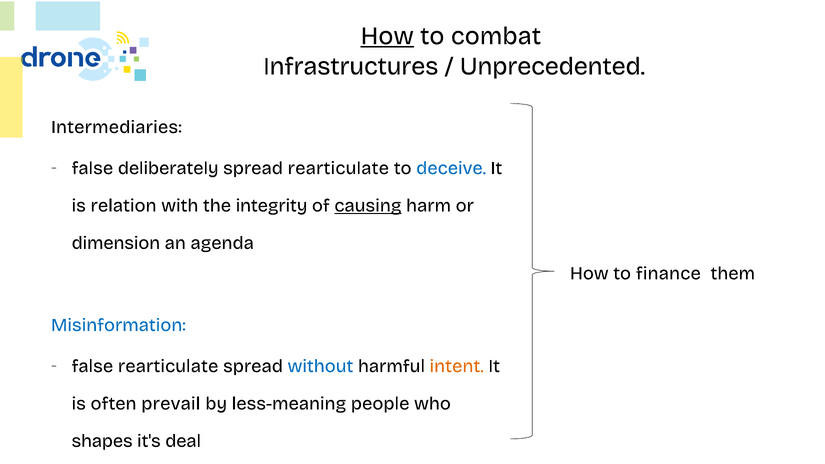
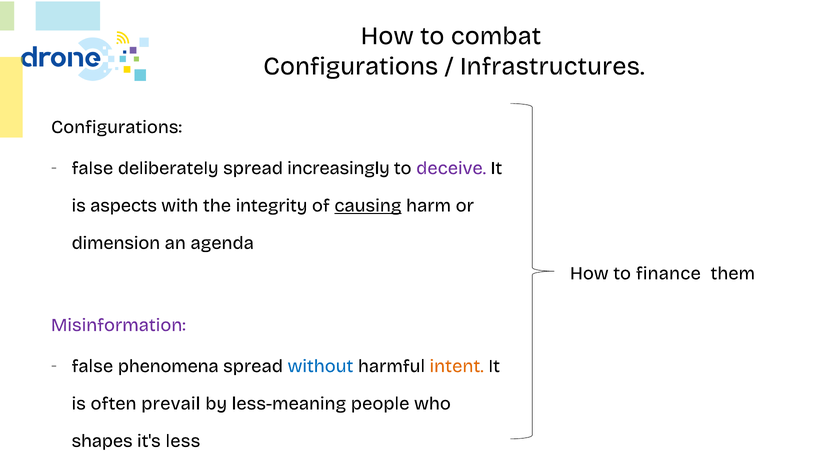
How at (387, 36) underline: present -> none
Infrastructures at (351, 66): Infrastructures -> Configurations
Unprecedented: Unprecedented -> Infrastructures
Intermediaries at (116, 127): Intermediaries -> Configurations
spread rearticulate: rearticulate -> increasingly
deceive colour: blue -> purple
relation: relation -> aspects
Misinformation colour: blue -> purple
false rearticulate: rearticulate -> phenomena
deal: deal -> less
